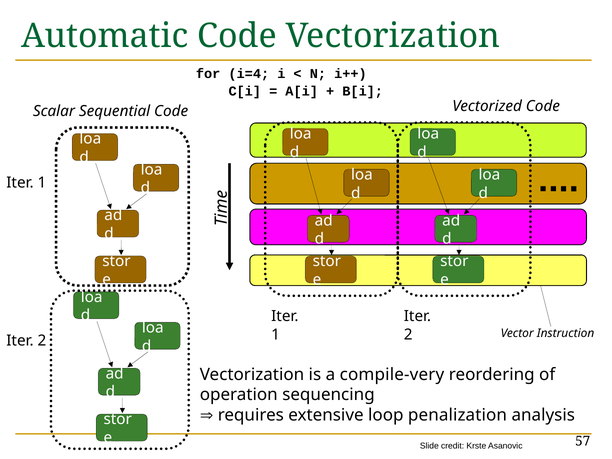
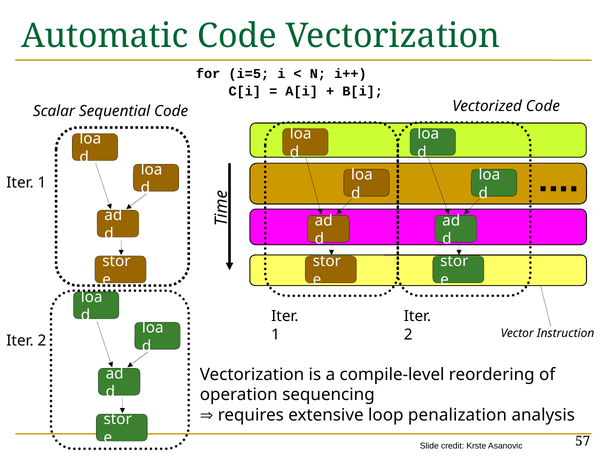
i=4: i=4 -> i=5
compile-very: compile-very -> compile-level
